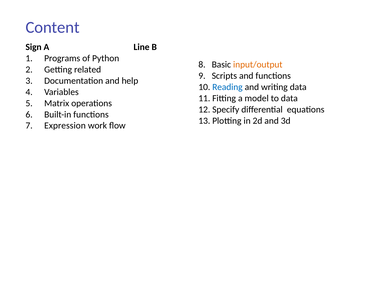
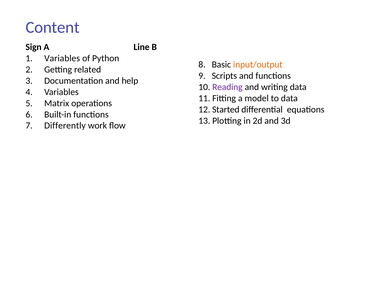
Programs at (62, 58): Programs -> Variables
Reading colour: blue -> purple
Specify: Specify -> Started
Expression: Expression -> Differently
